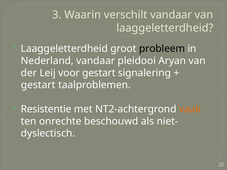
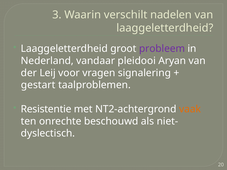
verschilt vandaar: vandaar -> nadelen
probleem colour: black -> purple
voor gestart: gestart -> vragen
